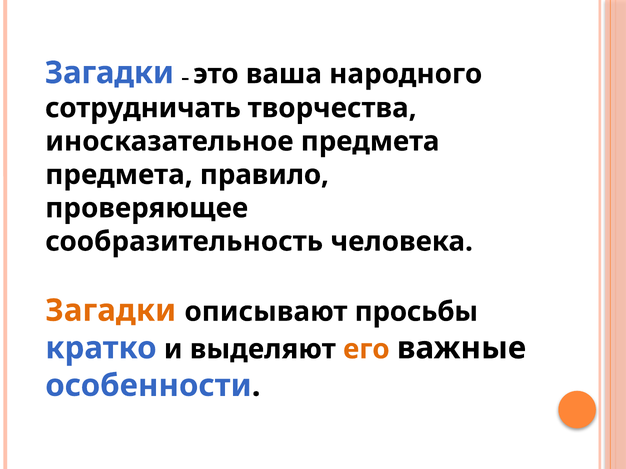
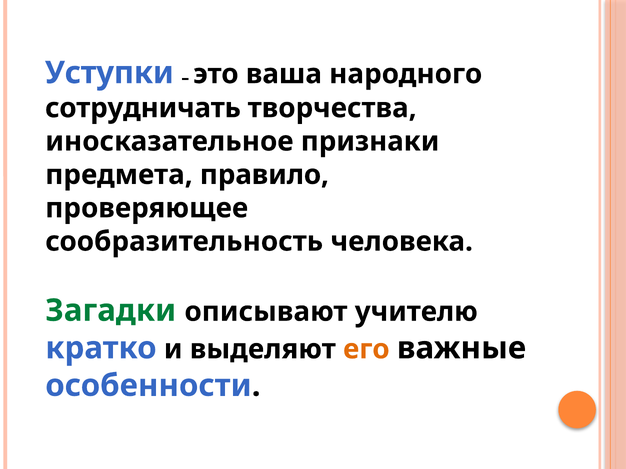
Загадки at (109, 73): Загадки -> Уступки
иносказательное предмета: предмета -> признаки
Загадки at (111, 311) colour: orange -> green
просьбы: просьбы -> учителю
